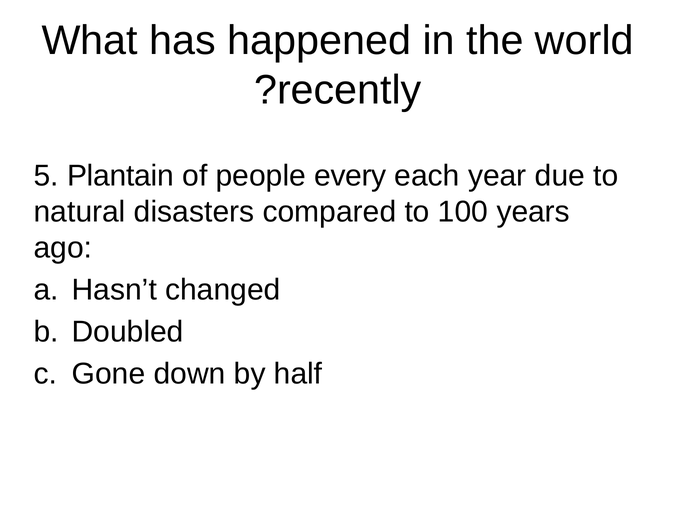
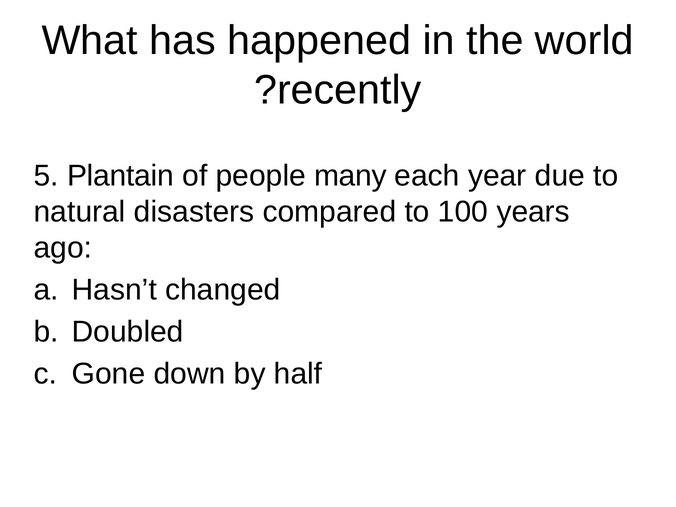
every: every -> many
